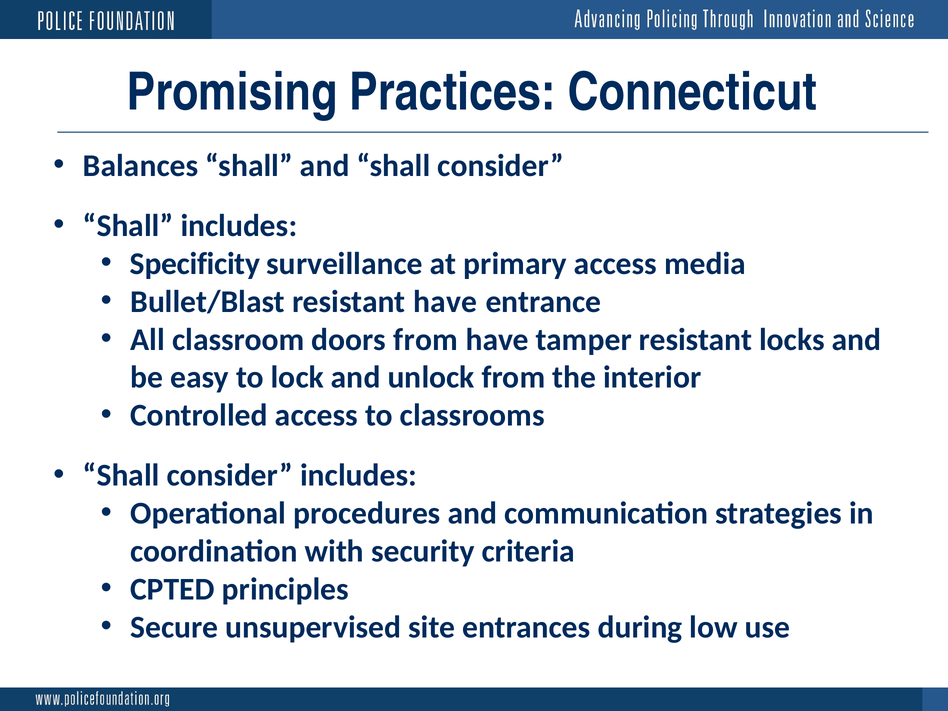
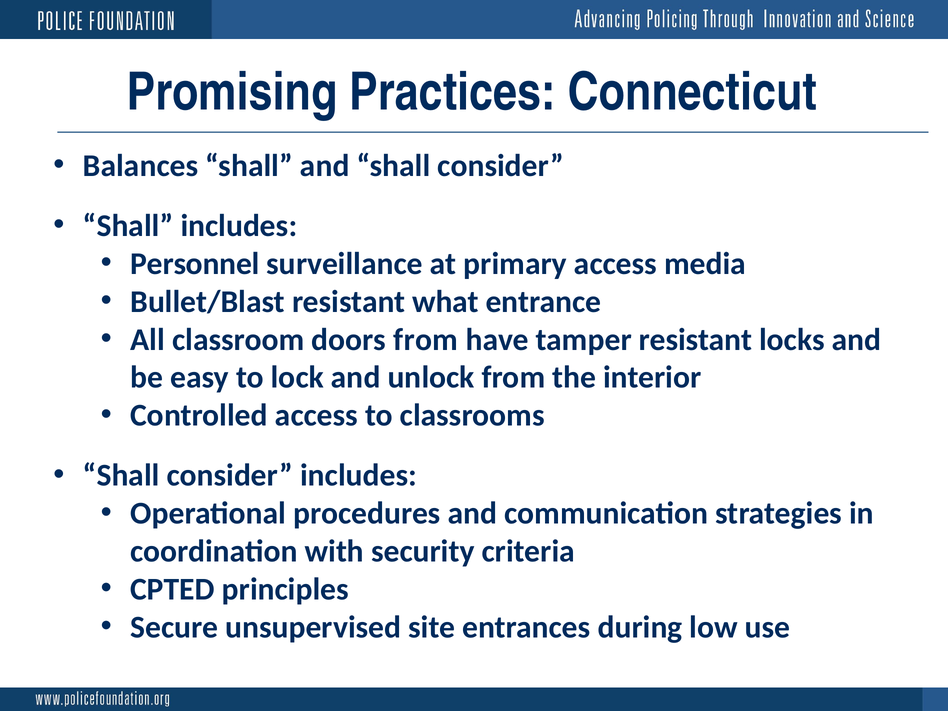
Specificity: Specificity -> Personnel
resistant have: have -> what
